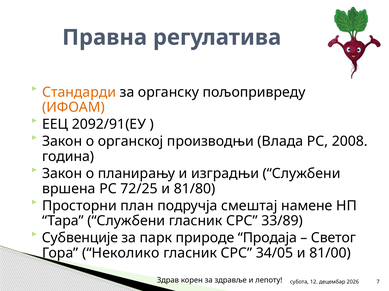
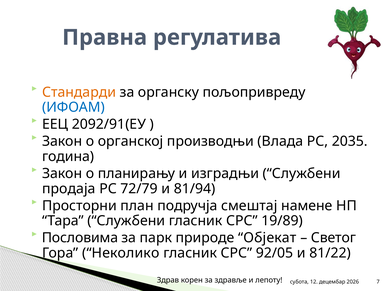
ИФОАМ colour: orange -> blue
2008: 2008 -> 2035
вршена: вршена -> продаја
72/25: 72/25 -> 72/79
81/80: 81/80 -> 81/94
33/89: 33/89 -> 19/89
Субвенције: Субвенције -> Пословима
Продаја: Продаја -> Објекат
34/05: 34/05 -> 92/05
81/00: 81/00 -> 81/22
